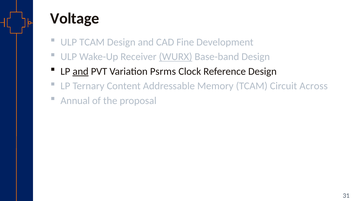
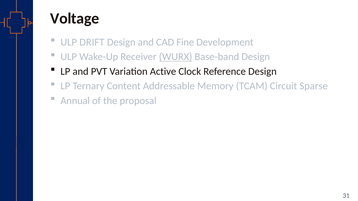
ULP TCAM: TCAM -> DRIFT
and at (81, 72) underline: present -> none
Psrms: Psrms -> Active
Across: Across -> Sparse
